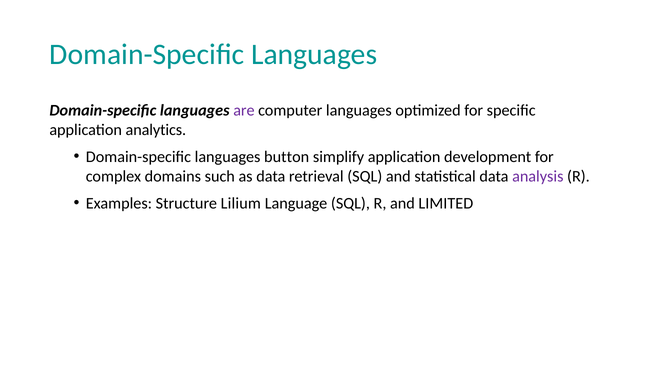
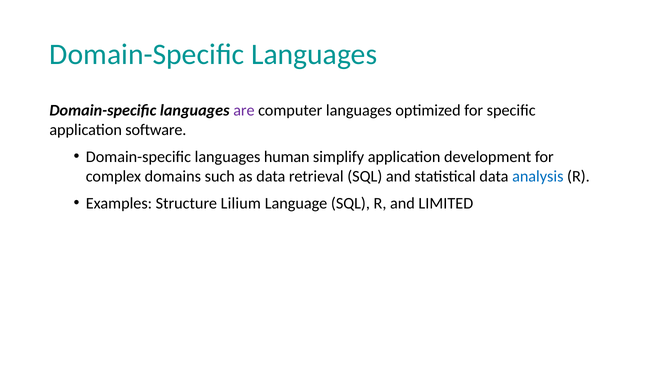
analytics: analytics -> software
button: button -> human
analysis colour: purple -> blue
